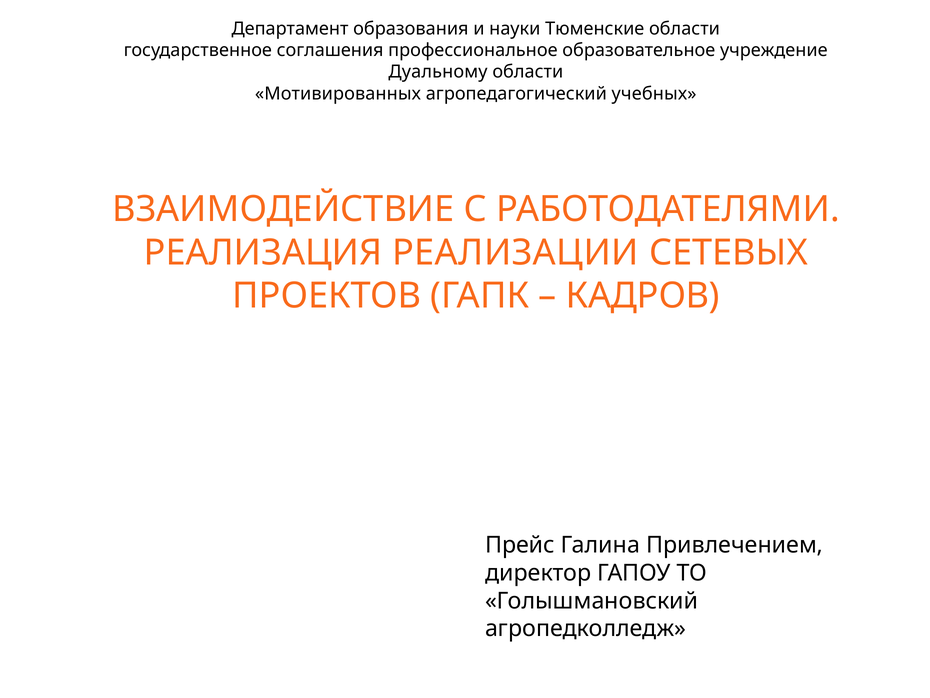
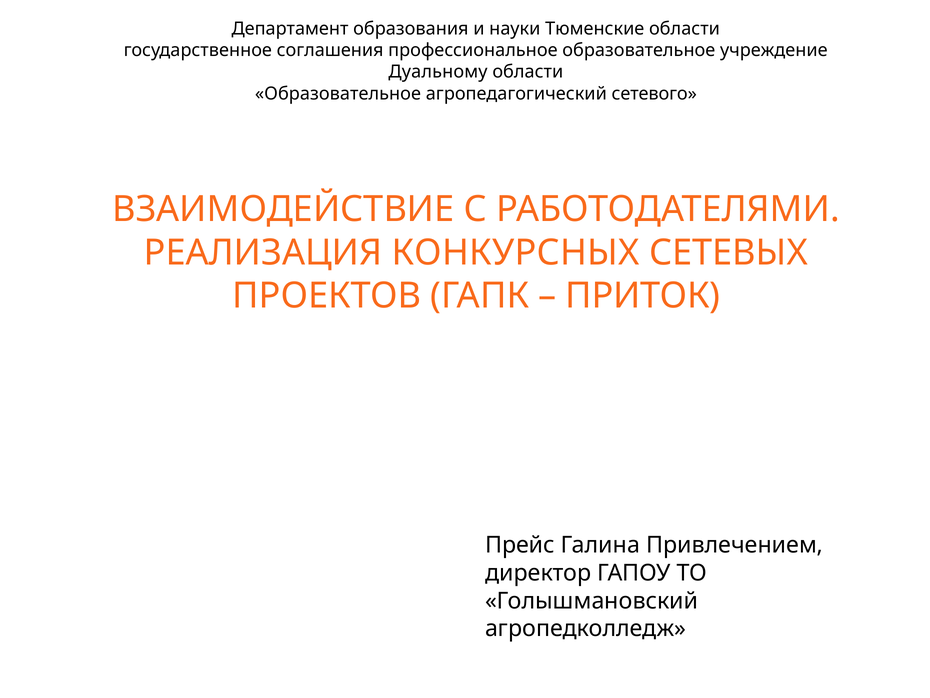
Мотивированных at (338, 94): Мотивированных -> Образовательное
учебных: учебных -> сетевого
РЕАЛИЗАЦИИ: РЕАЛИЗАЦИИ -> КОНКУРСНЫХ
КАДРОВ: КАДРОВ -> ПРИТОК
